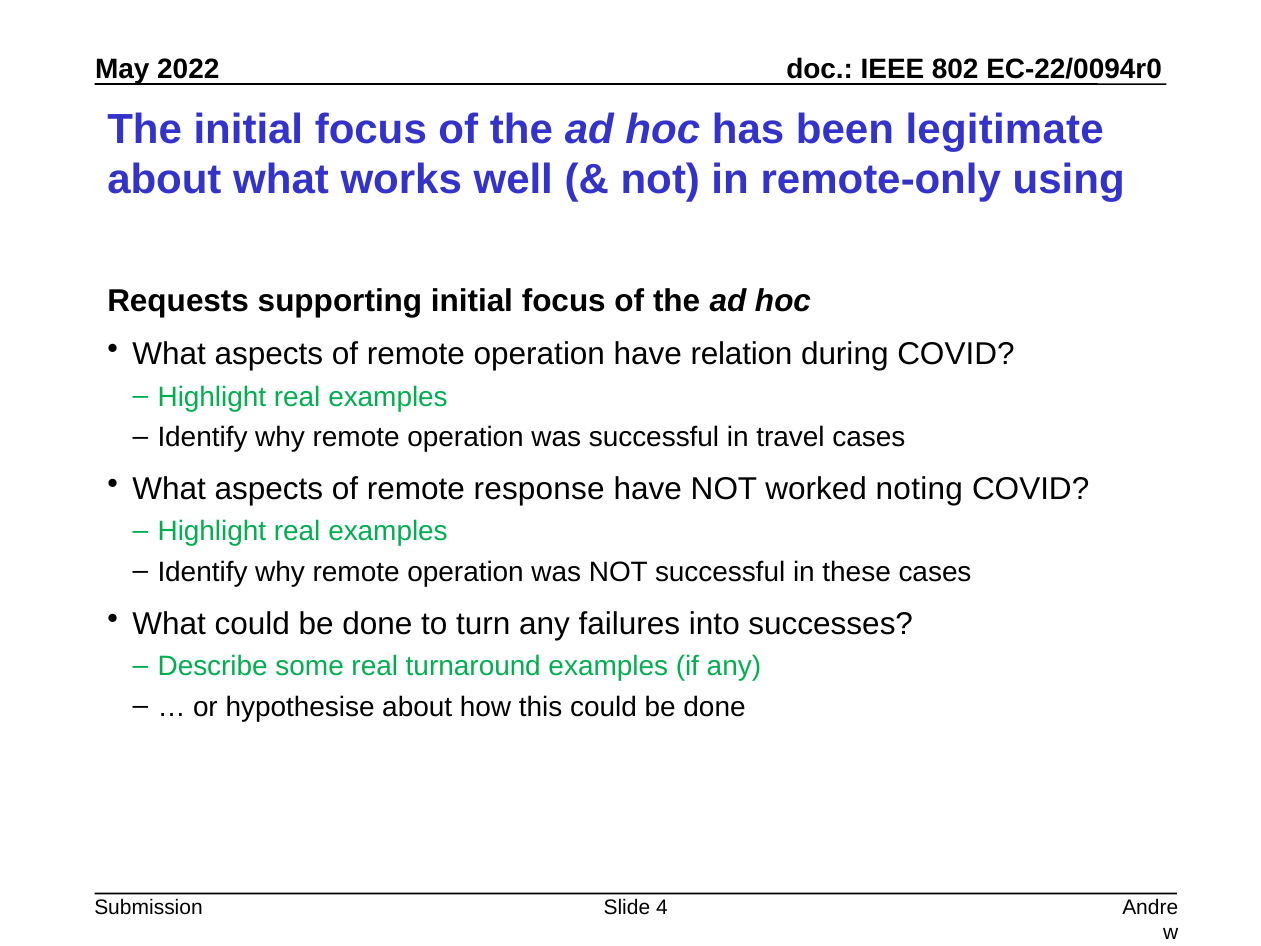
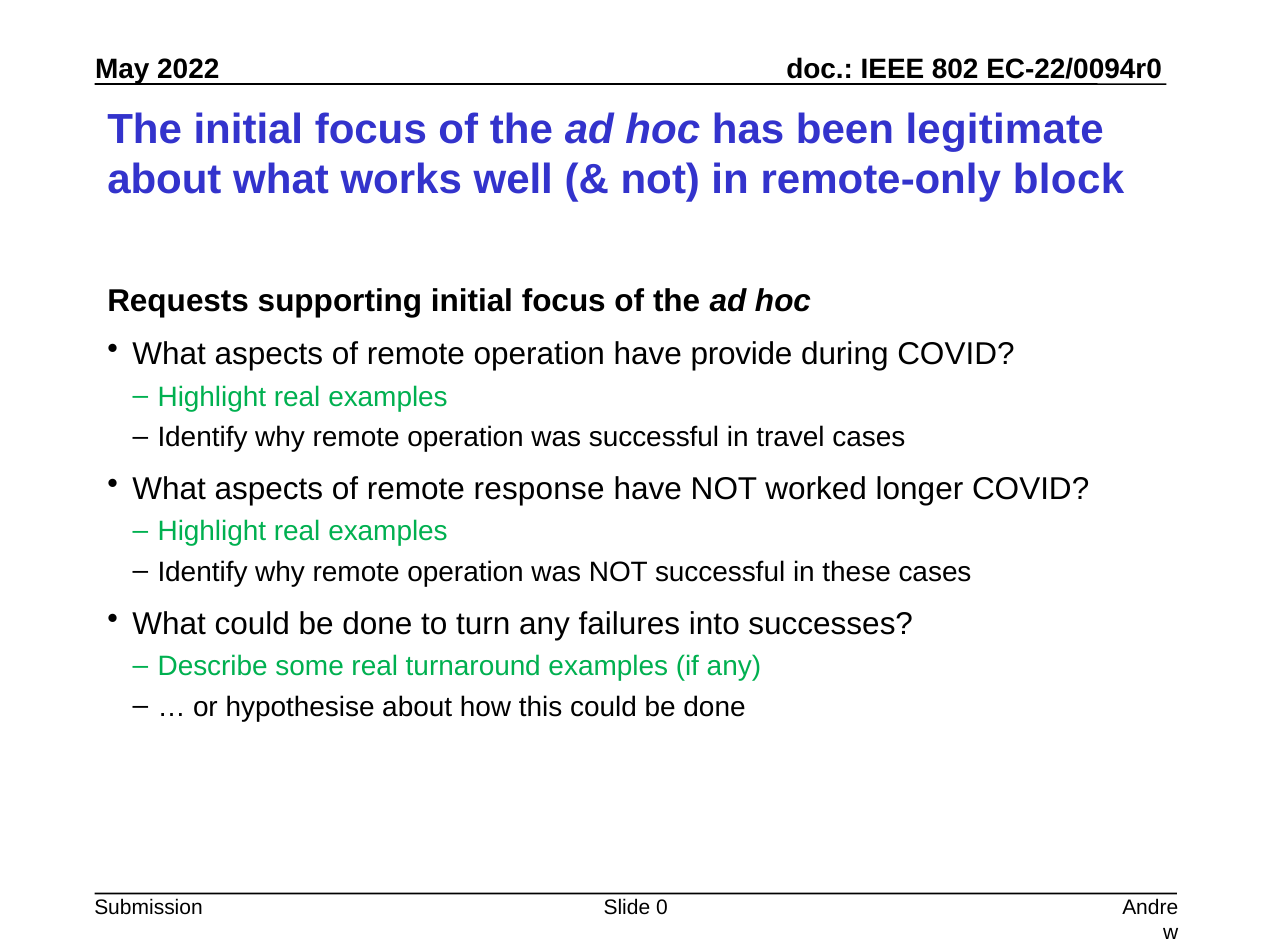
using: using -> block
relation: relation -> provide
noting: noting -> longer
4: 4 -> 0
